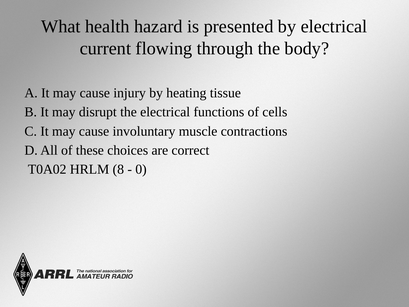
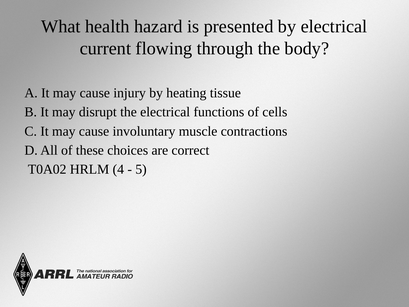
8: 8 -> 4
0: 0 -> 5
